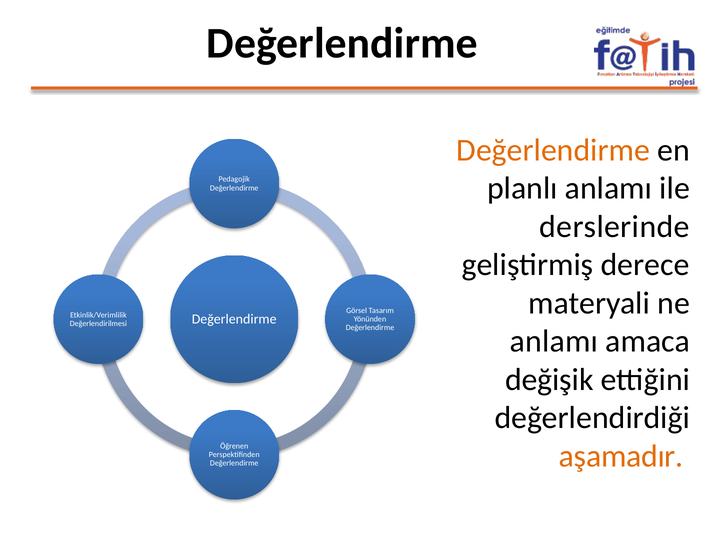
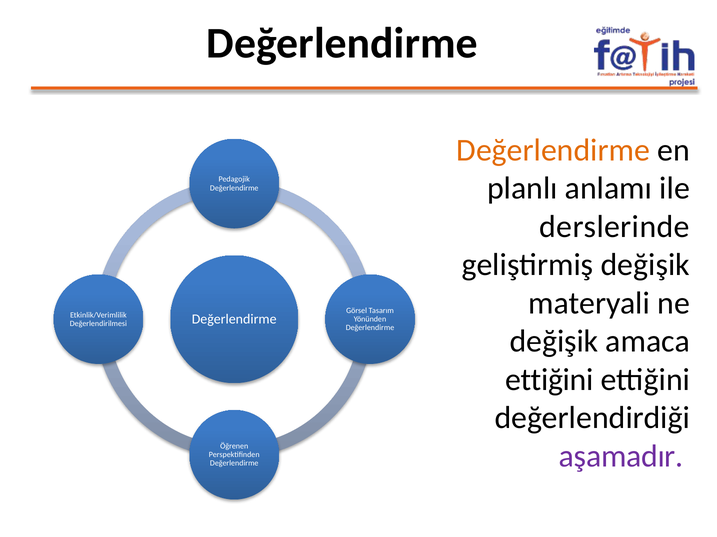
geliştirmiş derece: derece -> değişik
anlamı at (554, 342): anlamı -> değişik
değişik at (549, 380): değişik -> ettiğini
aşamadır colour: orange -> purple
